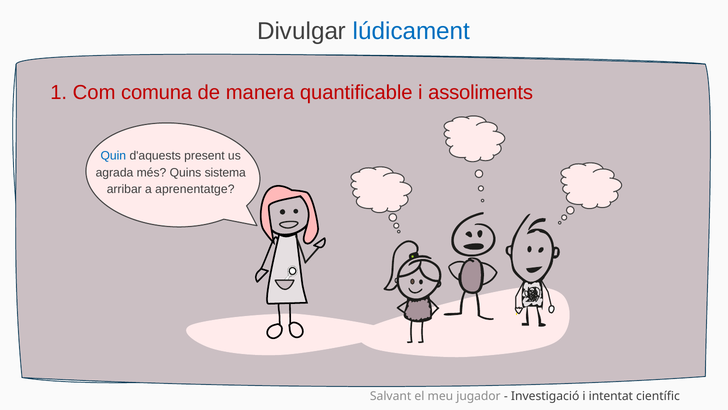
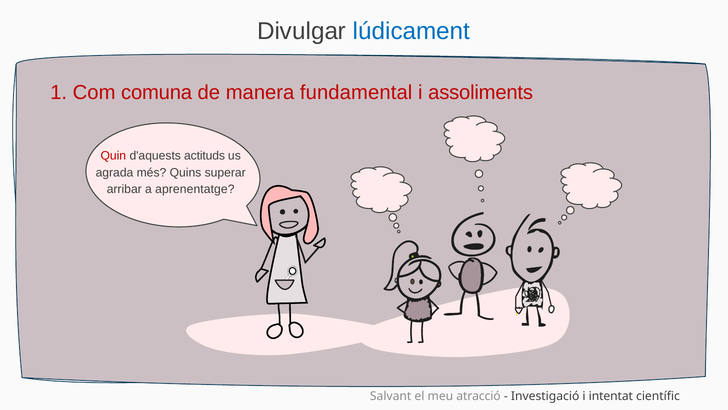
quantificable: quantificable -> fundamental
Quin colour: blue -> red
present: present -> actituds
sistema: sistema -> superar
jugador: jugador -> atracció
